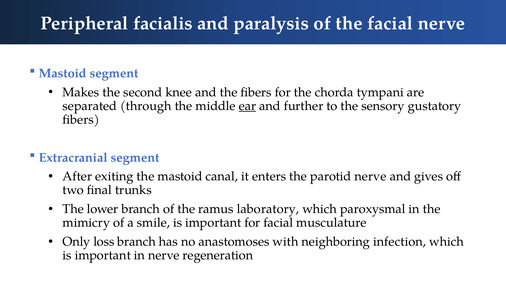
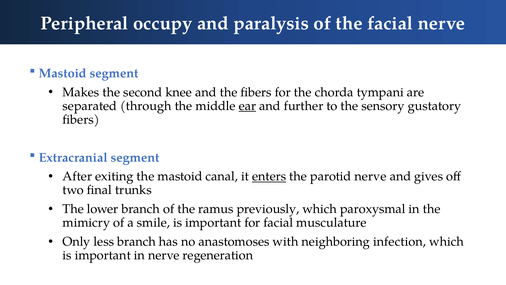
facialis: facialis -> occupy
enters underline: none -> present
laboratory: laboratory -> previously
loss: loss -> less
